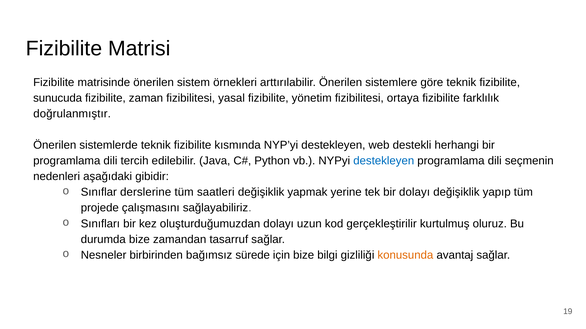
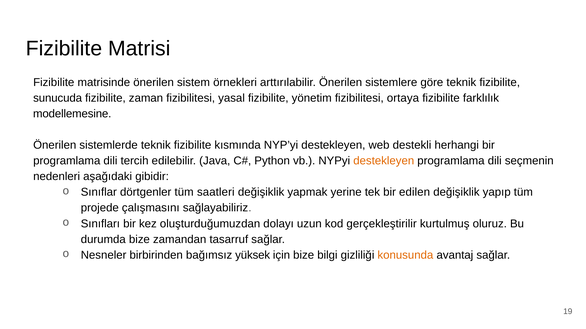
doğrulanmıştır: doğrulanmıştır -> modellemesine
destekleyen at (384, 161) colour: blue -> orange
derslerine: derslerine -> dörtgenler
bir dolayı: dolayı -> edilen
sürede: sürede -> yüksek
